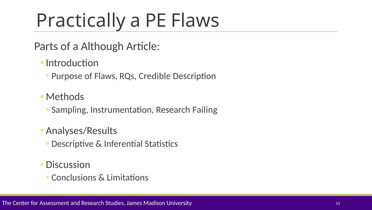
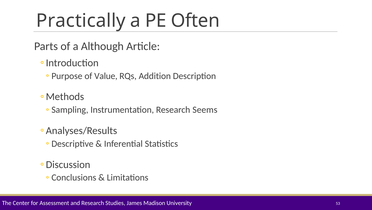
PE Flaws: Flaws -> Often
of Flaws: Flaws -> Value
Credible: Credible -> Addition
Failing: Failing -> Seems
